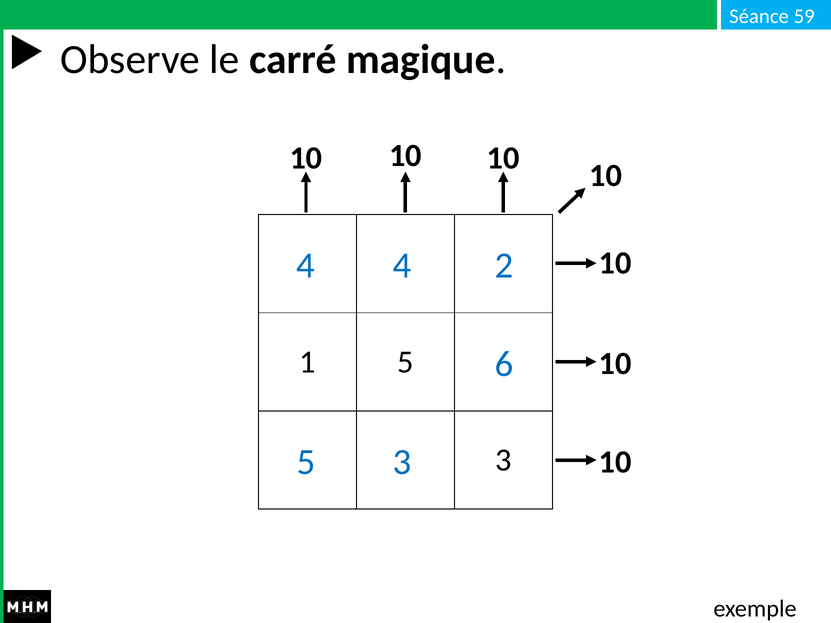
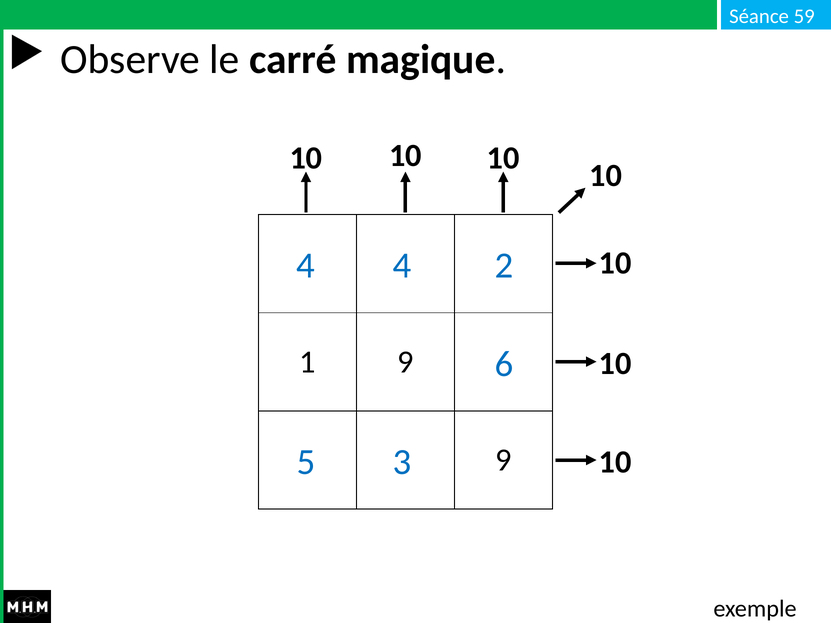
1 5: 5 -> 9
3 at (504, 460): 3 -> 9
